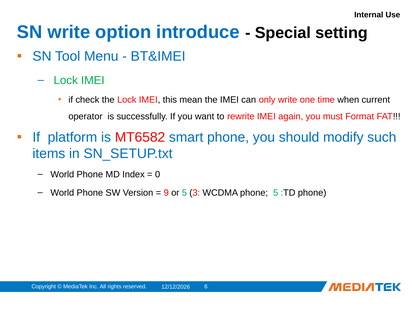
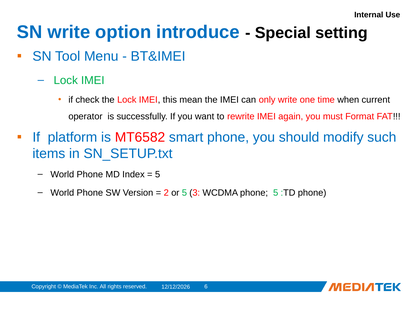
0 at (158, 175): 0 -> 5
9: 9 -> 2
